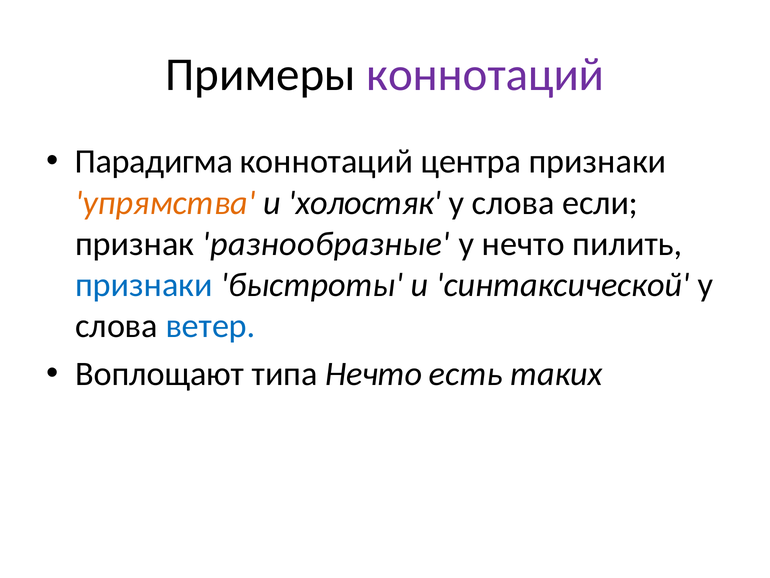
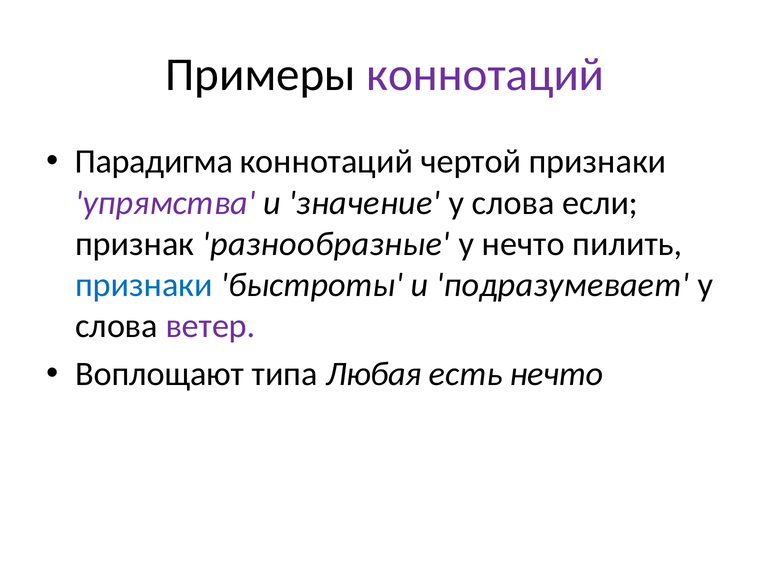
центра: центра -> чертой
упрямства colour: orange -> purple
холостяк: холостяк -> значение
синтаксической: синтаксической -> подразумевает
ветер colour: blue -> purple
типа Нечто: Нечто -> Любая
есть таких: таких -> нечто
